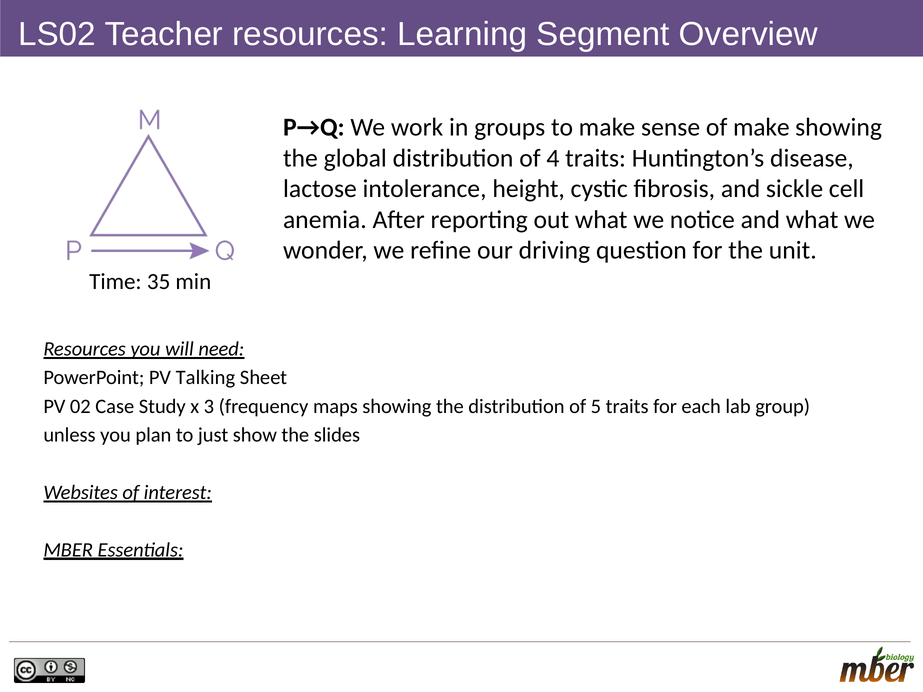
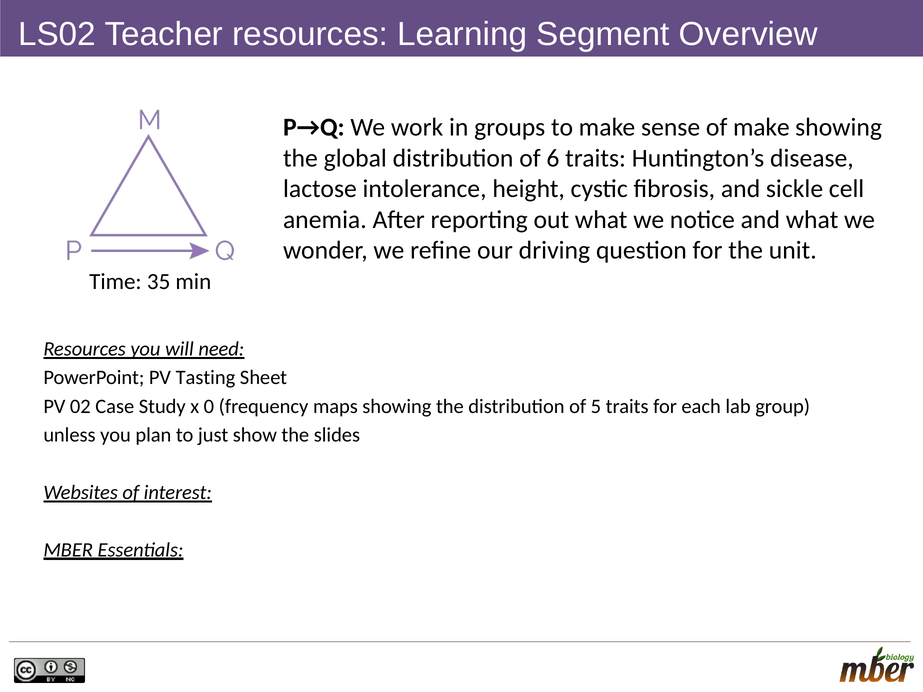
4: 4 -> 6
Talking: Talking -> Tasting
3: 3 -> 0
